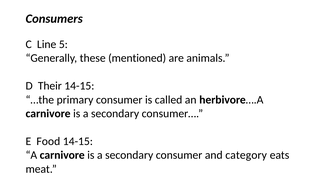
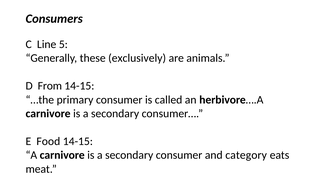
mentioned: mentioned -> exclusively
Their: Their -> From
